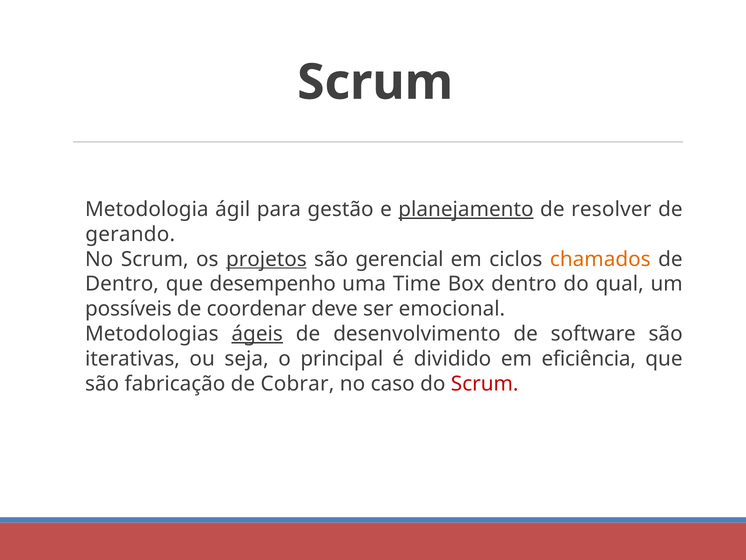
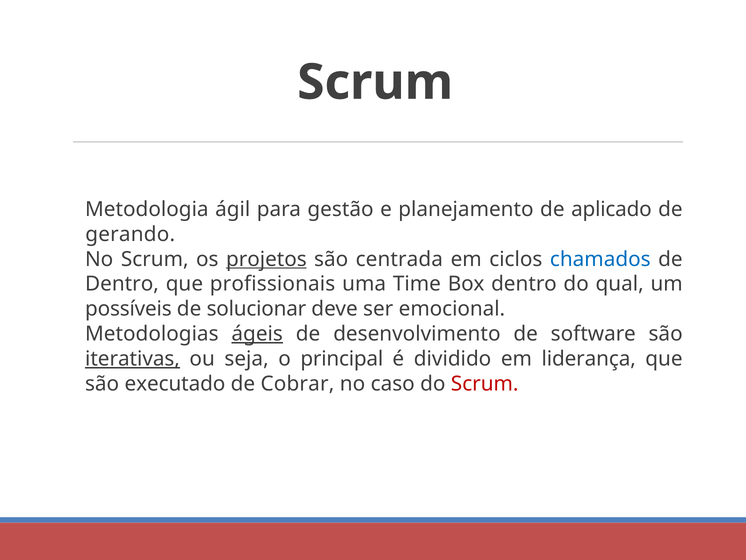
planejamento underline: present -> none
resolver: resolver -> aplicado
gerencial: gerencial -> centrada
chamados colour: orange -> blue
desempenho: desempenho -> profissionais
coordenar: coordenar -> solucionar
iterativas underline: none -> present
eficiência: eficiência -> liderança
fabricação: fabricação -> executado
